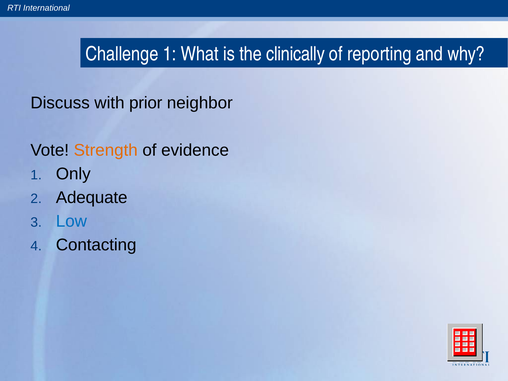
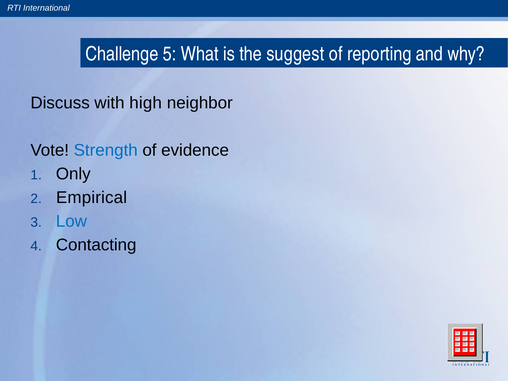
Challenge 1: 1 -> 5
clinically: clinically -> suggest
prior: prior -> high
Strength colour: orange -> blue
Adequate: Adequate -> Empirical
